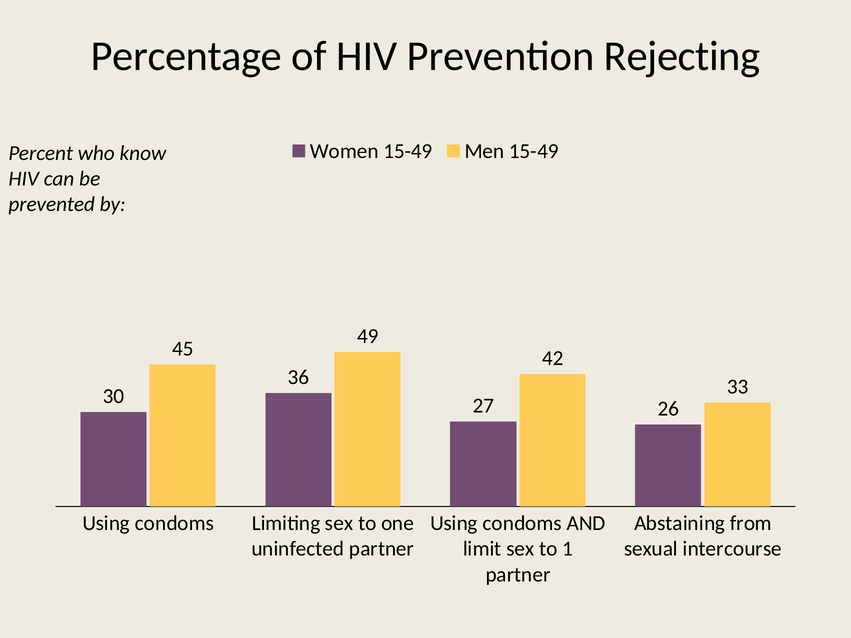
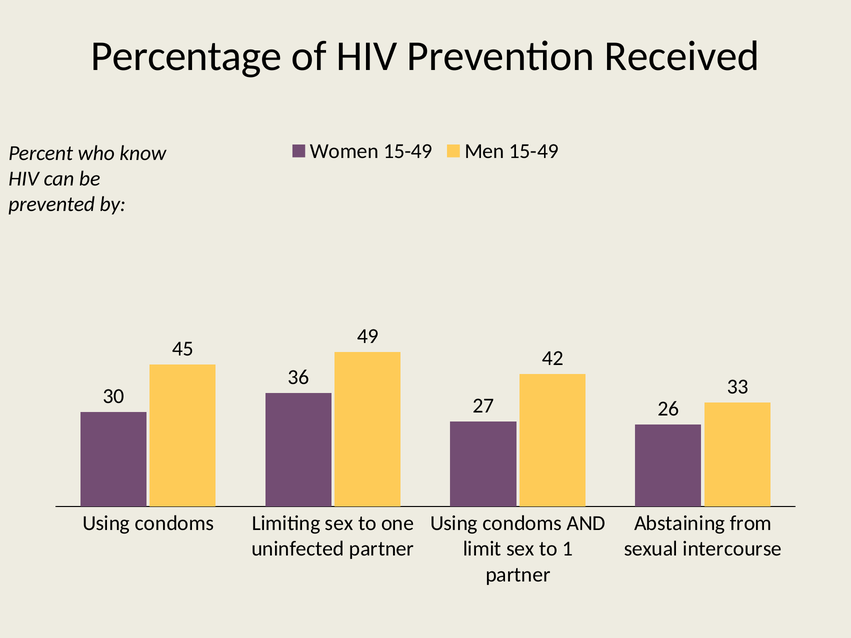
Rejecting: Rejecting -> Received
